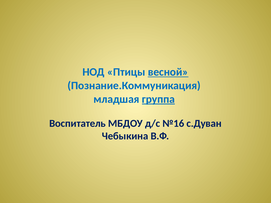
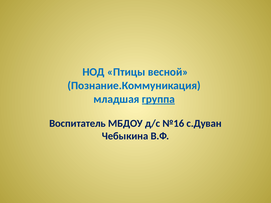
весной underline: present -> none
